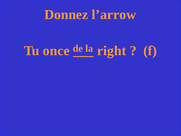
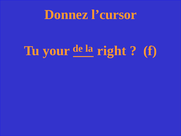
l’arrow: l’arrow -> l’cursor
once: once -> your
